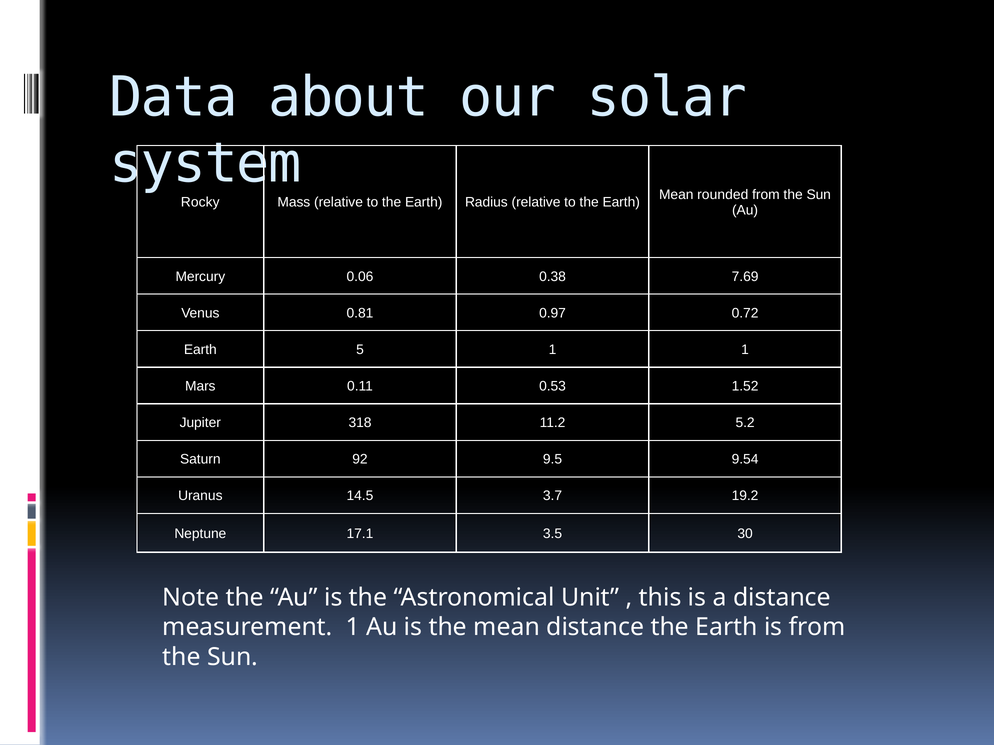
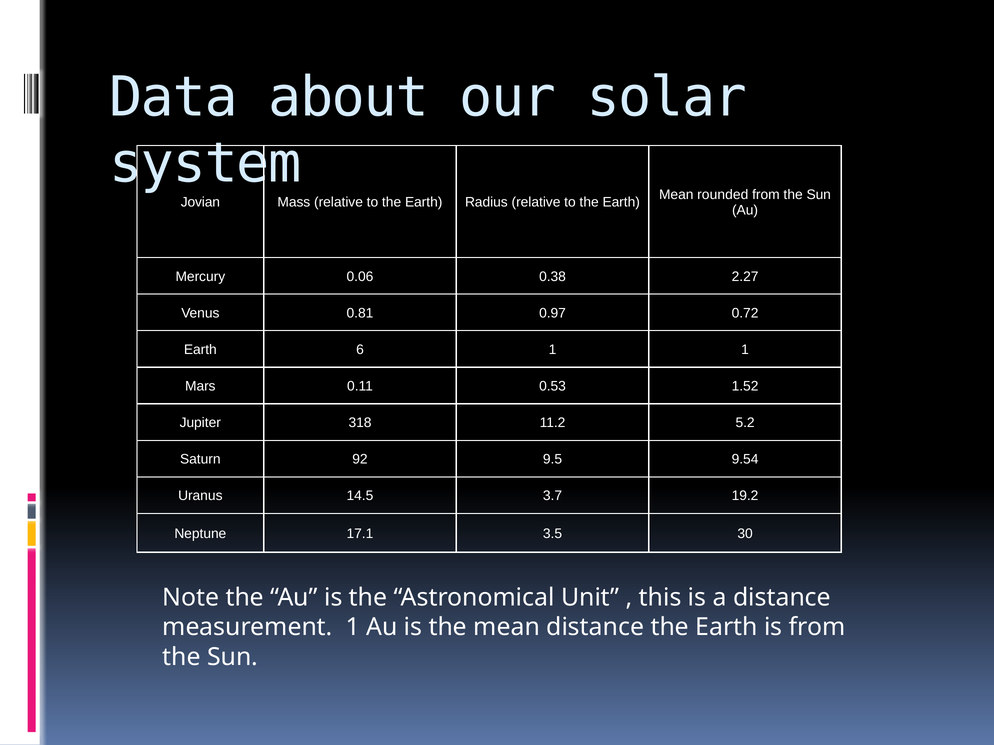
Rocky: Rocky -> Jovian
7.69: 7.69 -> 2.27
5: 5 -> 6
